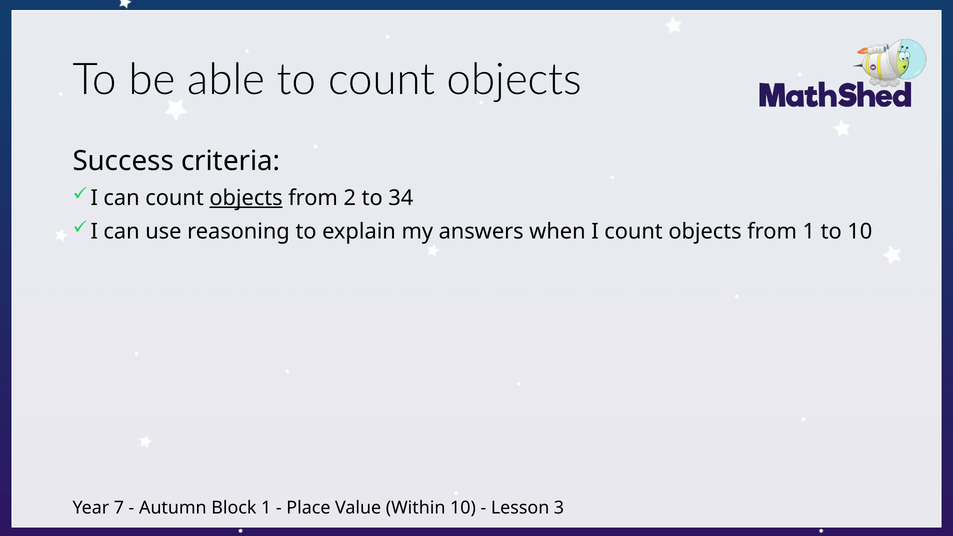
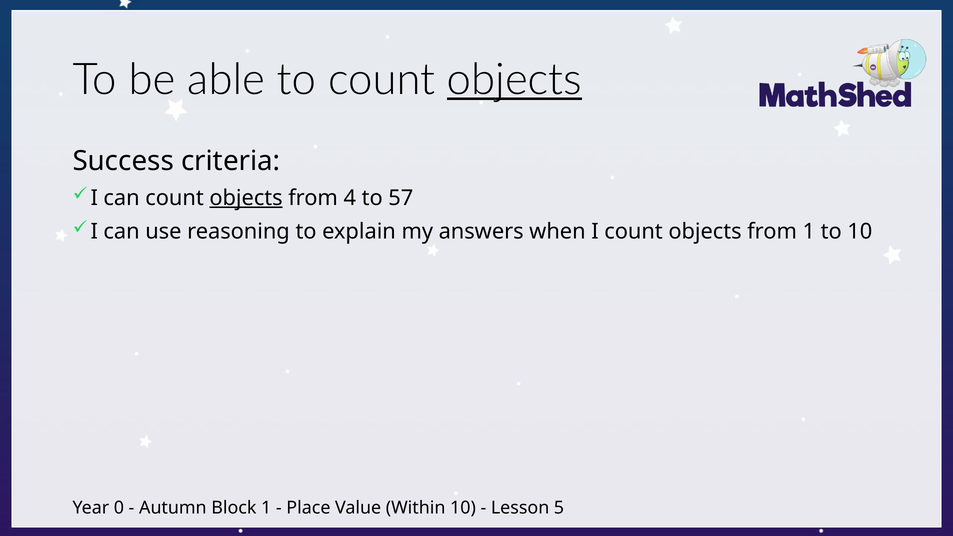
objects at (514, 80) underline: none -> present
2: 2 -> 4
34: 34 -> 57
7: 7 -> 0
3: 3 -> 5
